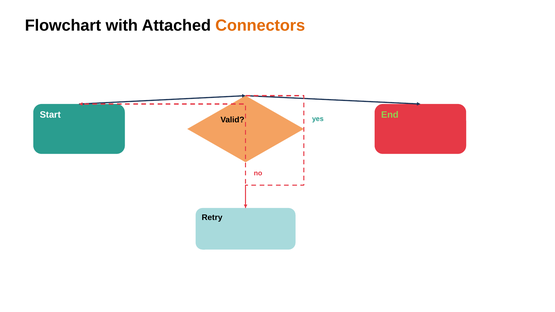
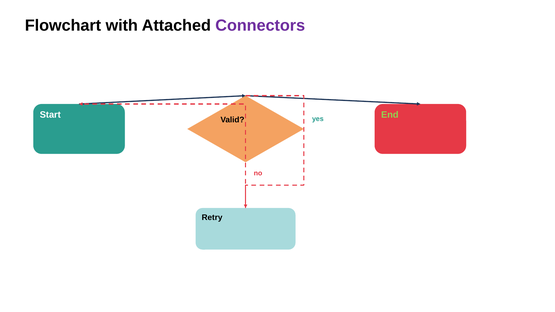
Connectors colour: orange -> purple
